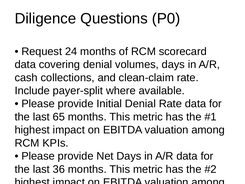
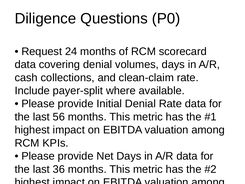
65: 65 -> 56
